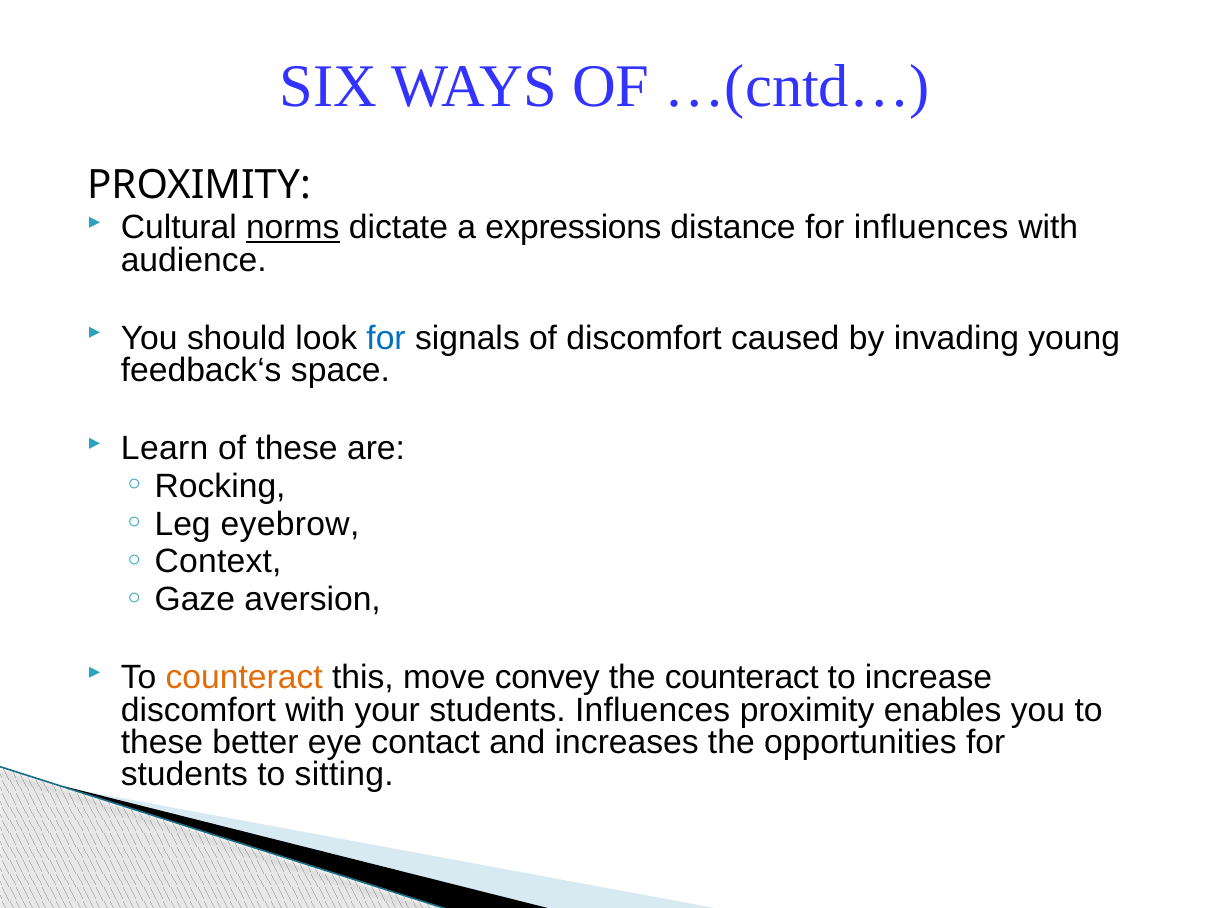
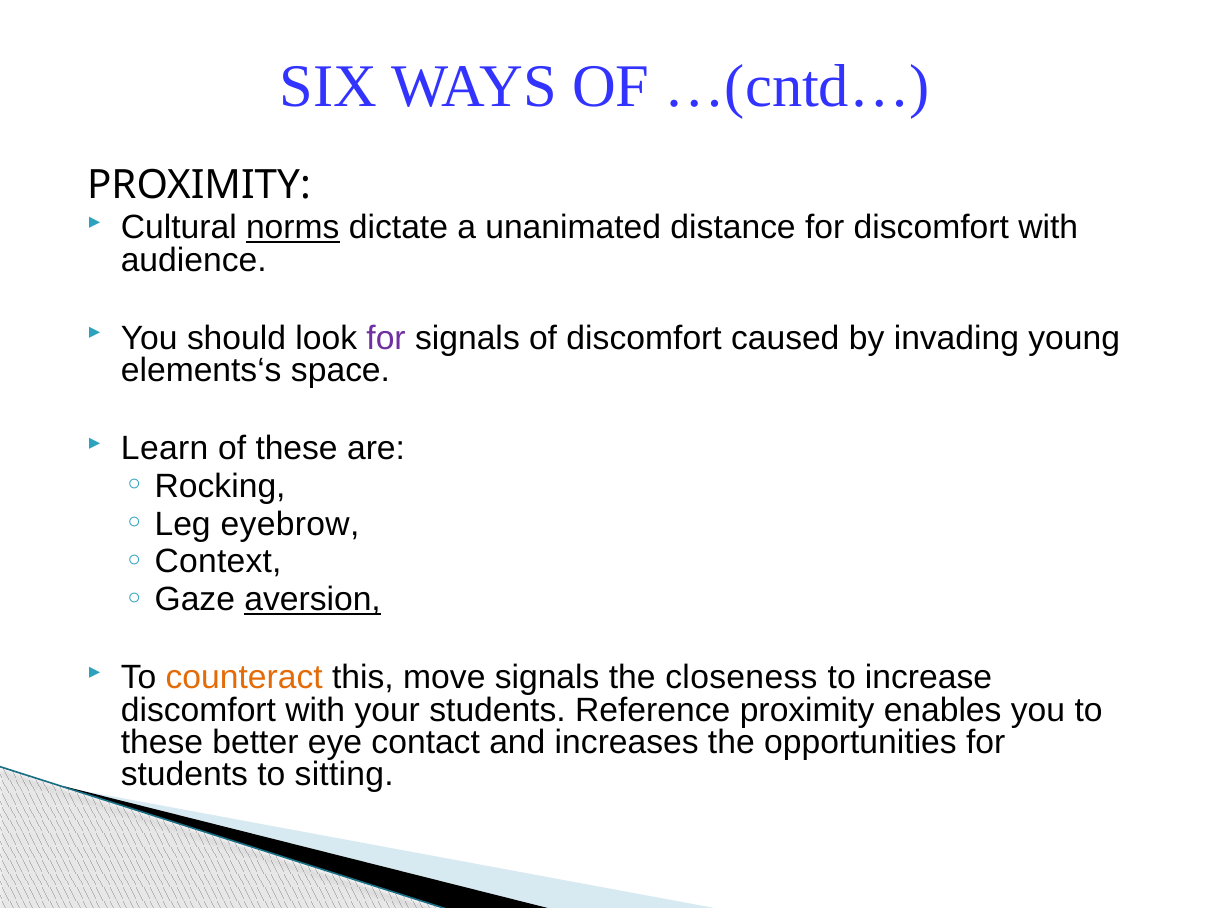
expressions: expressions -> unanimated
for influences: influences -> discomfort
for at (386, 338) colour: blue -> purple
feedback‘s: feedback‘s -> elements‘s
aversion underline: none -> present
move convey: convey -> signals
the counteract: counteract -> closeness
students Influences: Influences -> Reference
